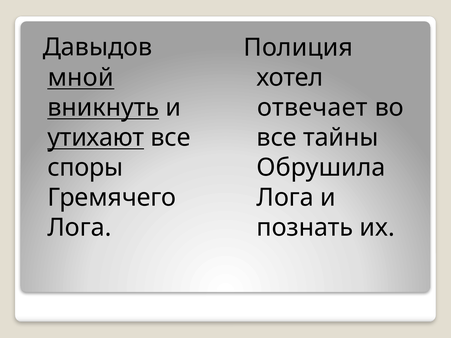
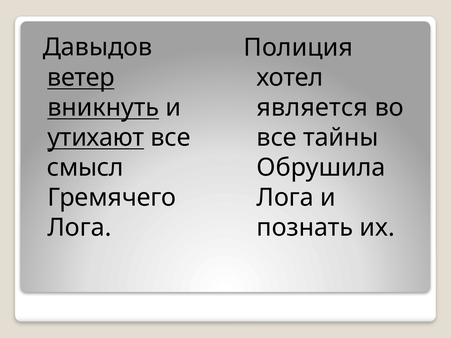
мной: мной -> ветер
отвечает: отвечает -> является
споры: споры -> смысл
